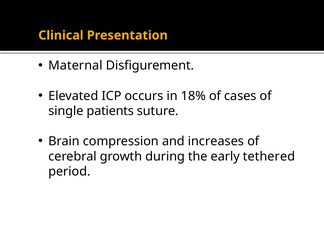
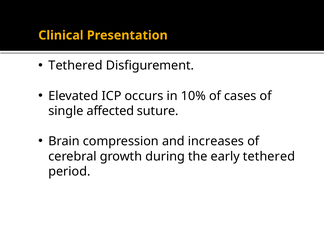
Maternal at (75, 66): Maternal -> Tethered
18%: 18% -> 10%
patients: patients -> affected
